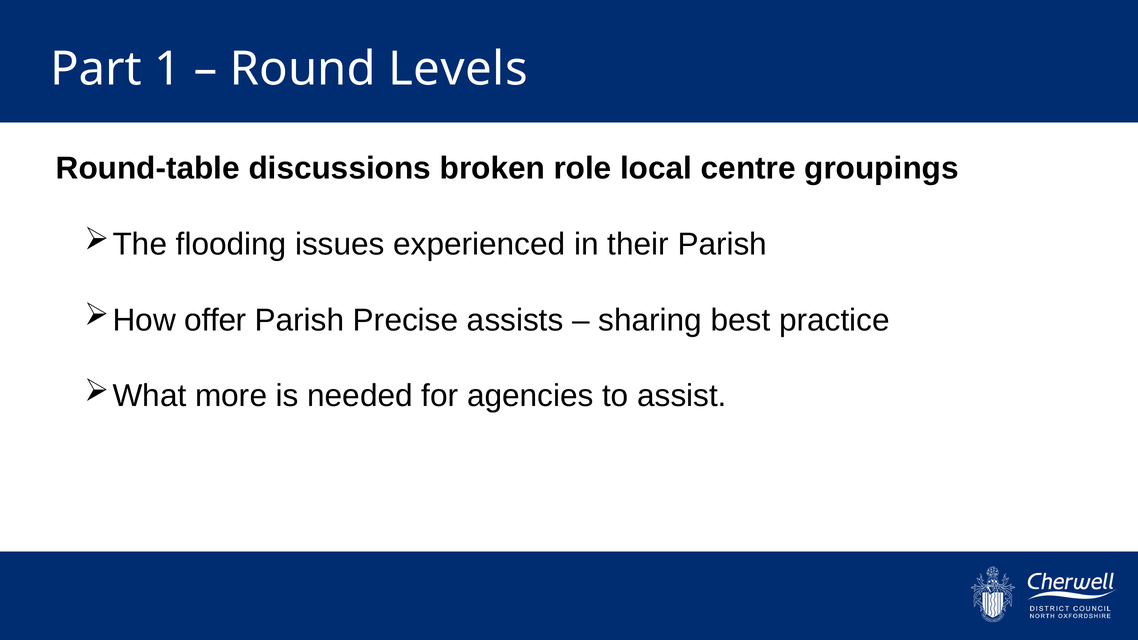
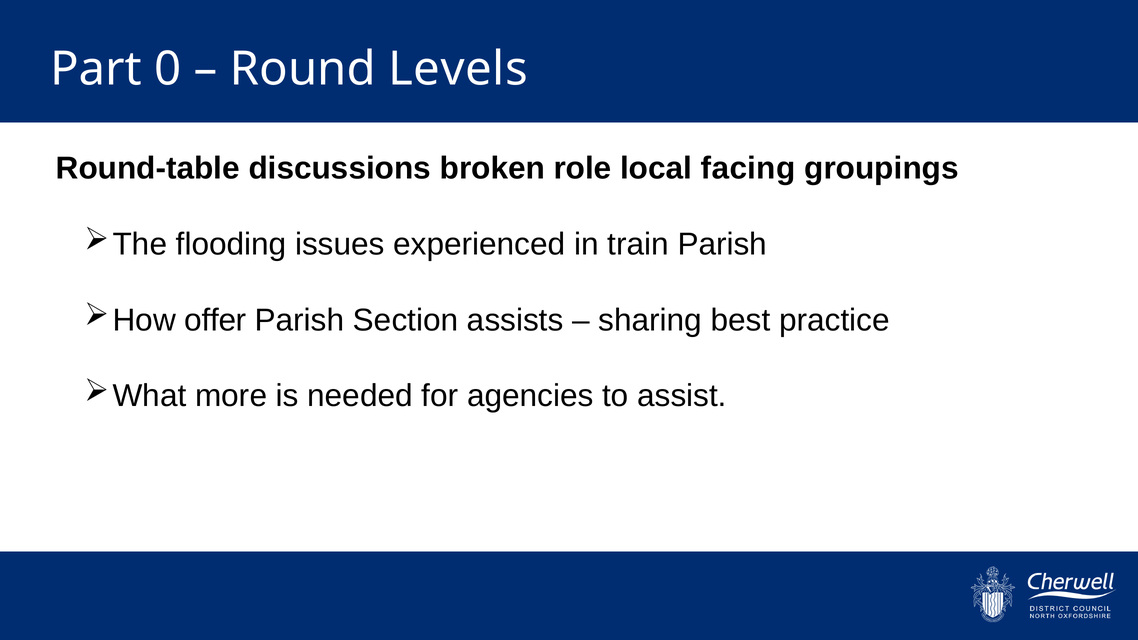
1: 1 -> 0
centre: centre -> facing
their: their -> train
Precise: Precise -> Section
